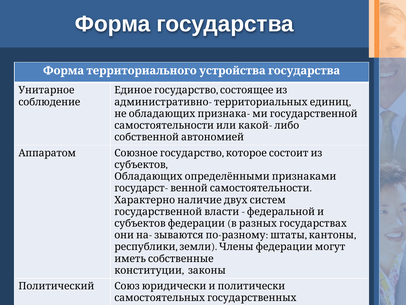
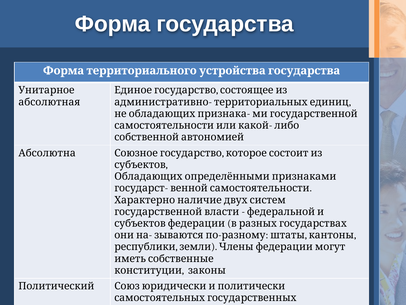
соблюдение: соблюдение -> абсолютная
Аппаратом: Аппаратом -> Абсолютна
